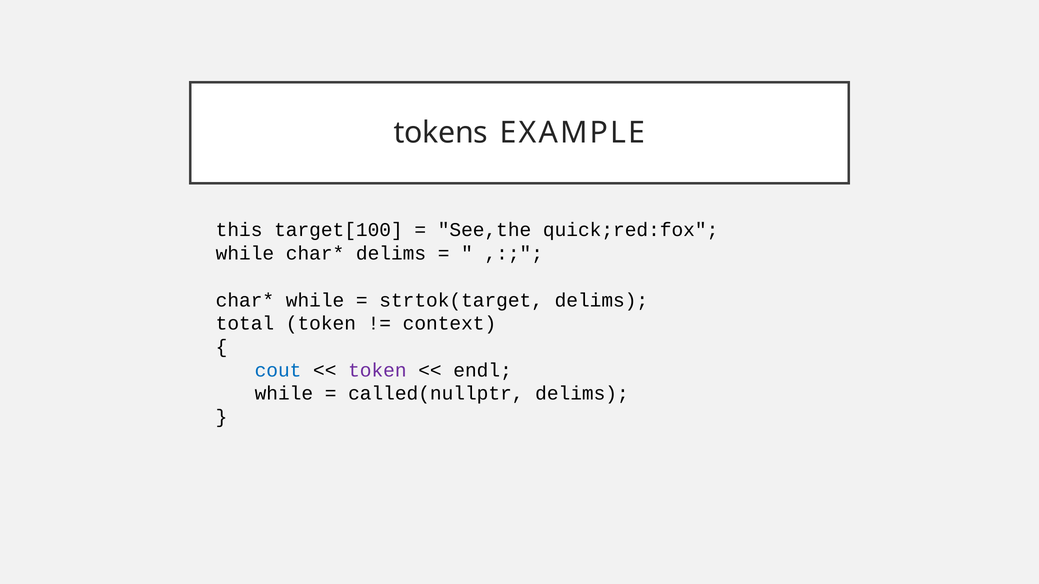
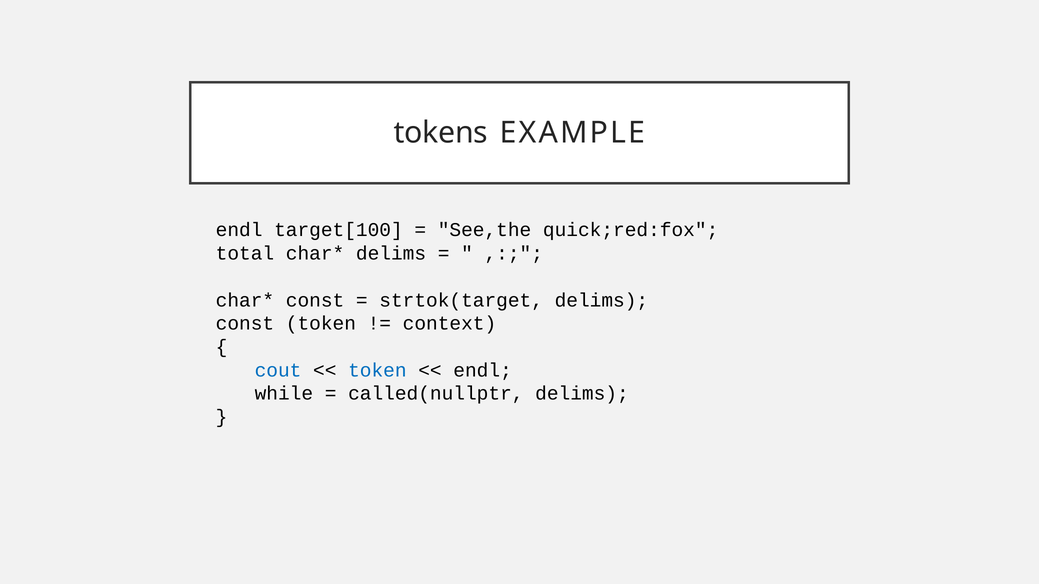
this at (239, 230): this -> endl
while at (245, 254): while -> total
while at (315, 300): while -> const
total at (245, 324): total -> const
token at (377, 370) colour: purple -> blue
